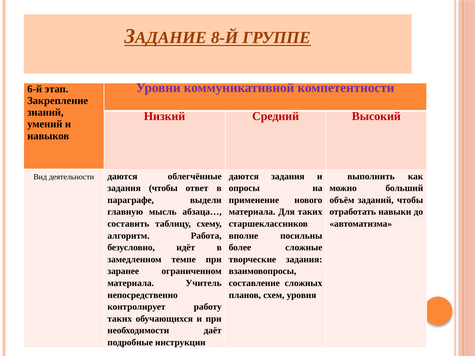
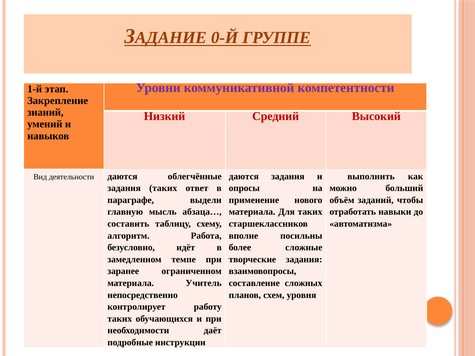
8-Й: 8-Й -> 0-Й
6-й: 6-й -> 1-й
задания чтобы: чтобы -> таких
